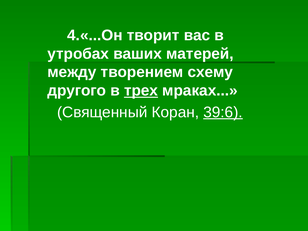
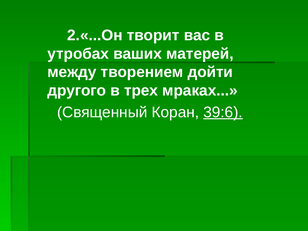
4.«...Он: 4.«...Он -> 2.«...Он
схему: схему -> дойти
трех underline: present -> none
